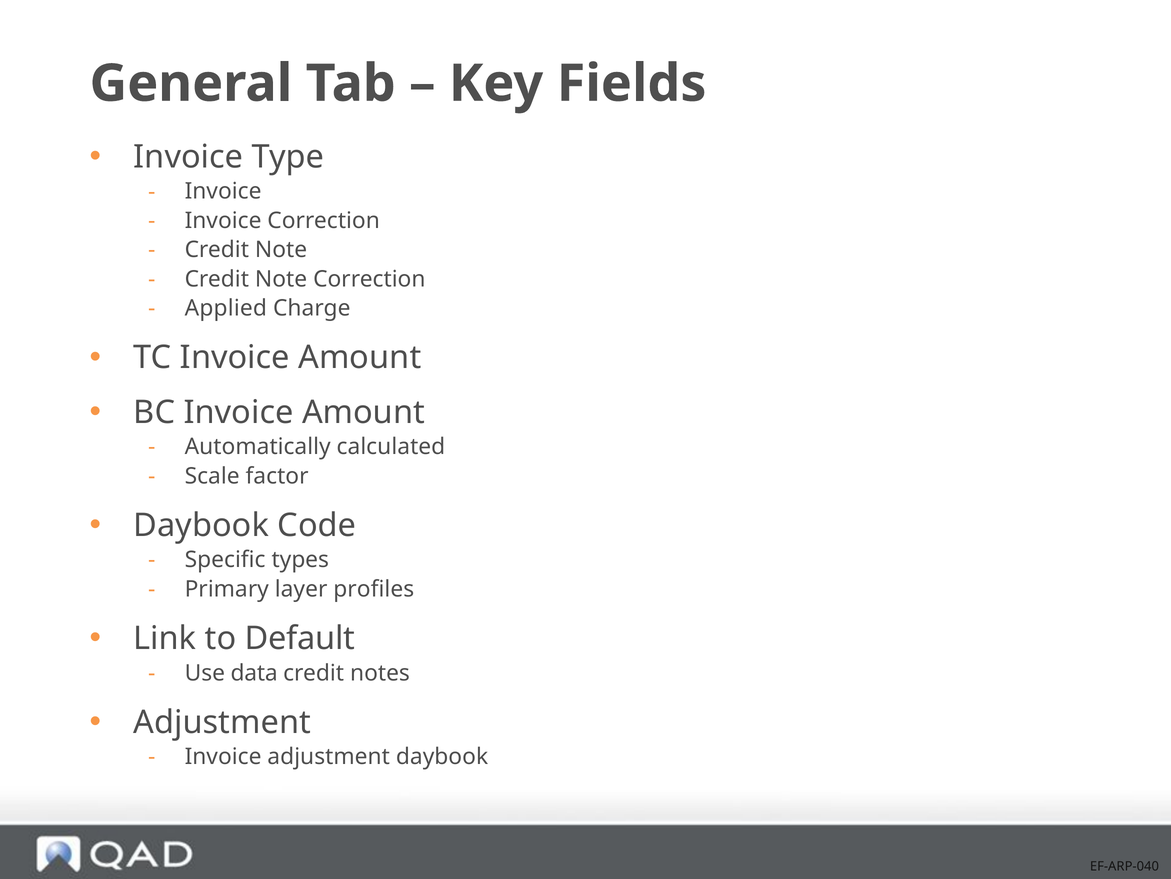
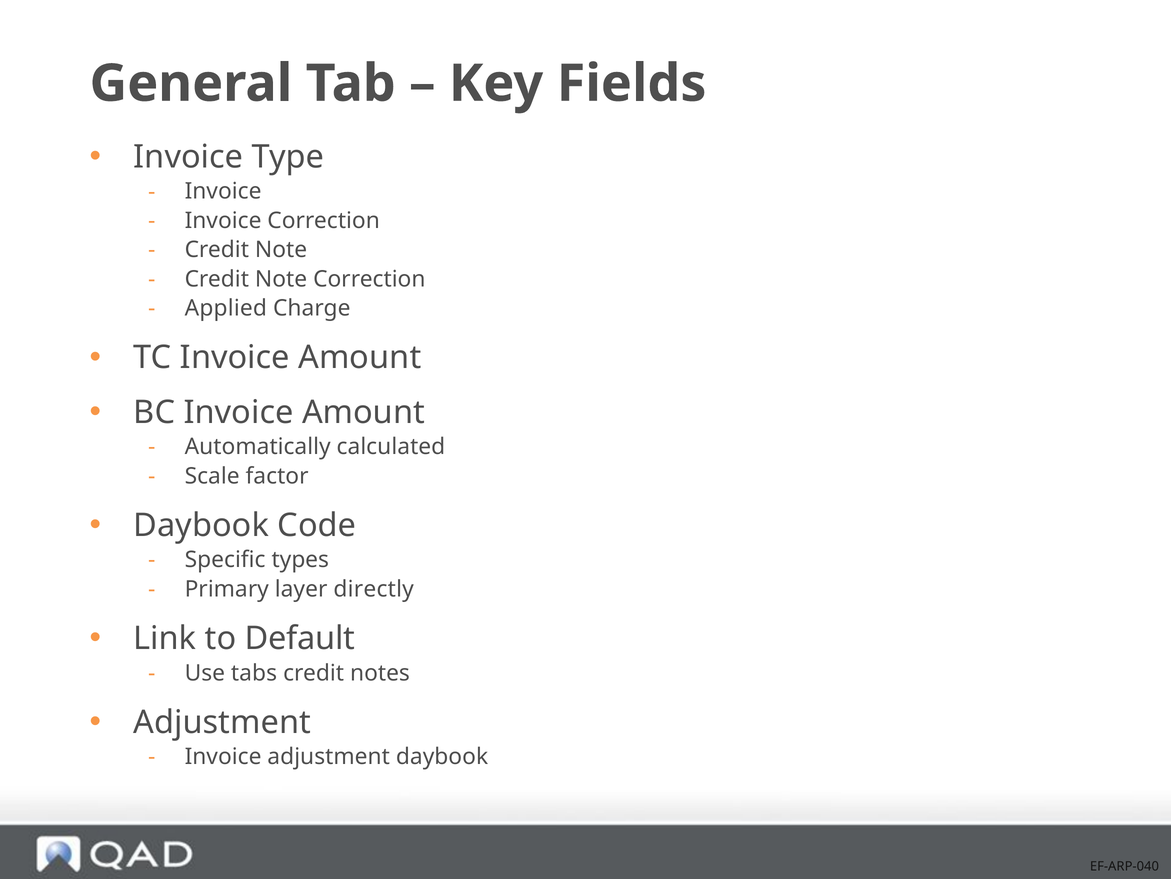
profiles: profiles -> directly
data: data -> tabs
